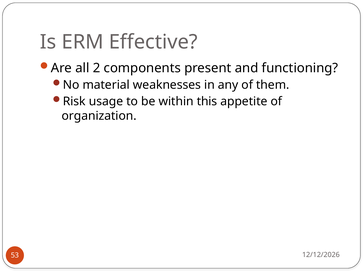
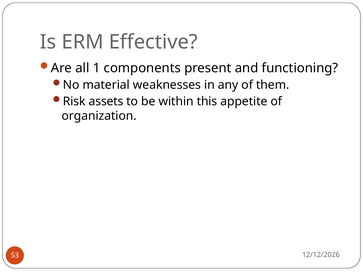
2: 2 -> 1
usage: usage -> assets
